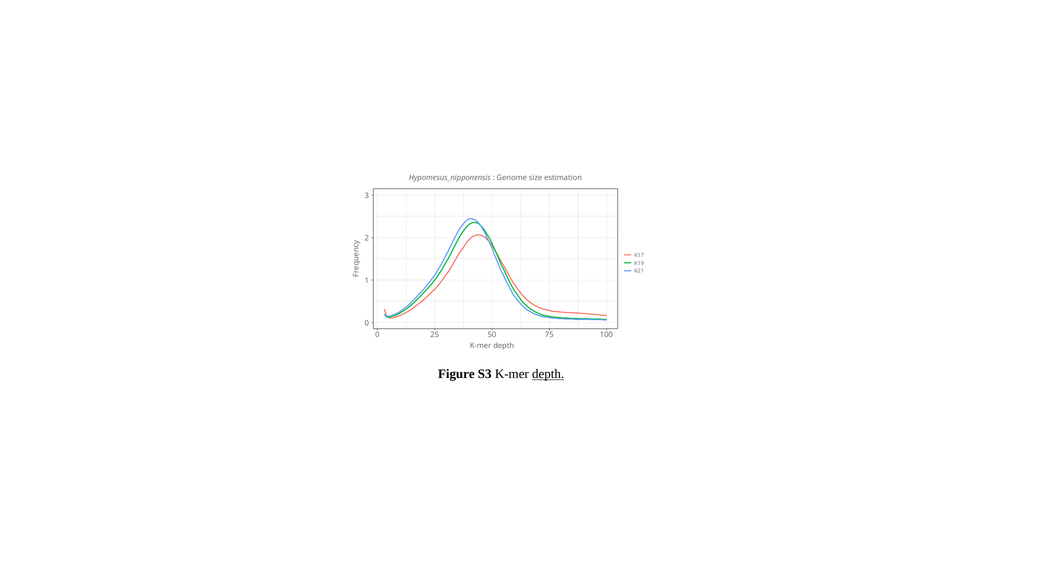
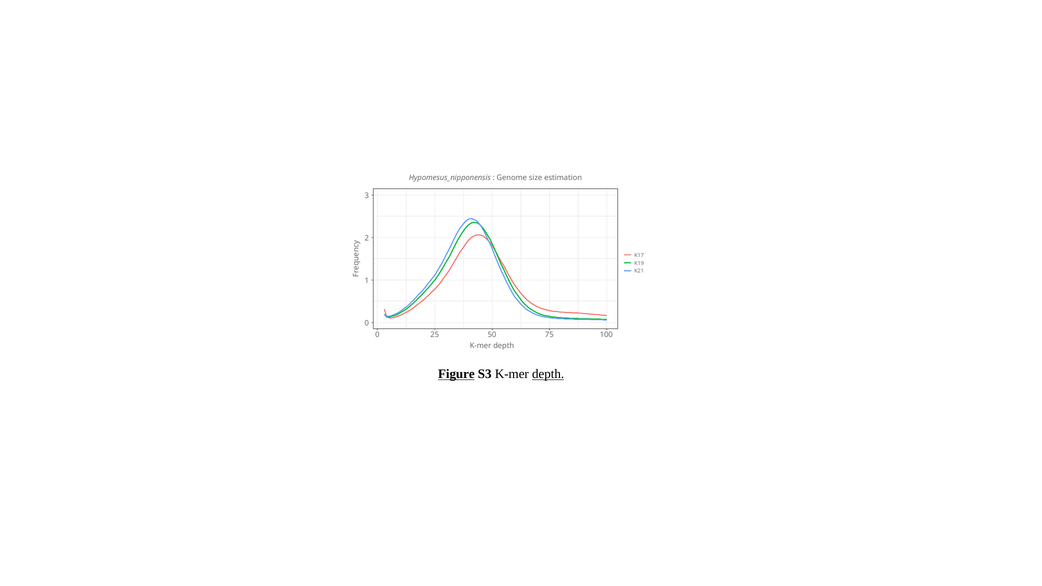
Figure underline: none -> present
